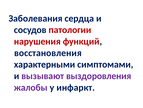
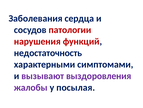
восстановления: восстановления -> недостаточность
инфаркт: инфаркт -> посылая
